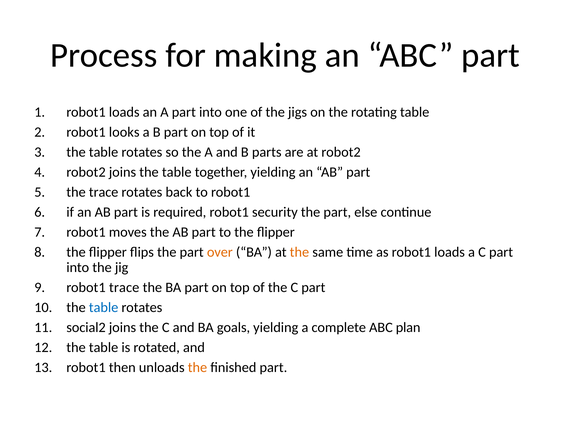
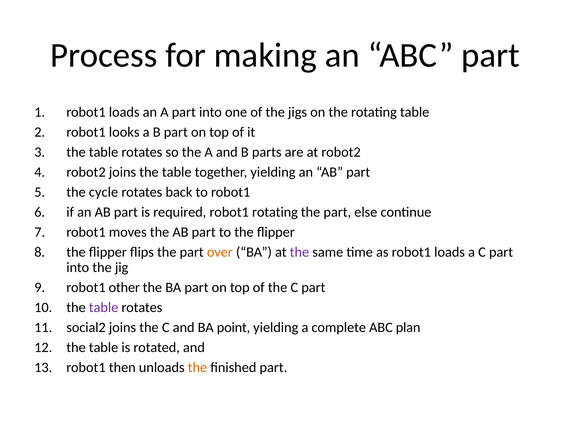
the trace: trace -> cycle
robot1 security: security -> rotating
the at (299, 252) colour: orange -> purple
robot1 trace: trace -> other
table at (104, 308) colour: blue -> purple
goals: goals -> point
